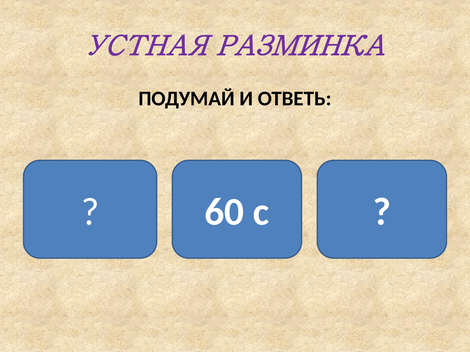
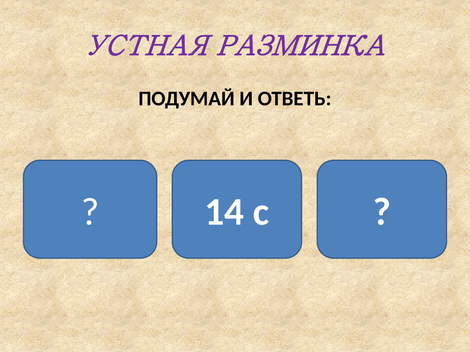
60: 60 -> 14
